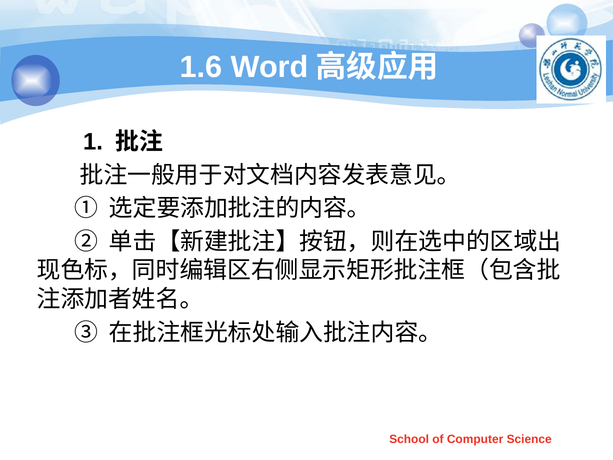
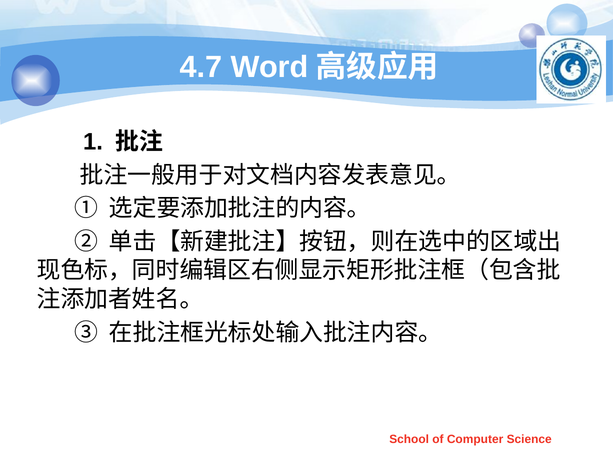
1.6: 1.6 -> 4.7
